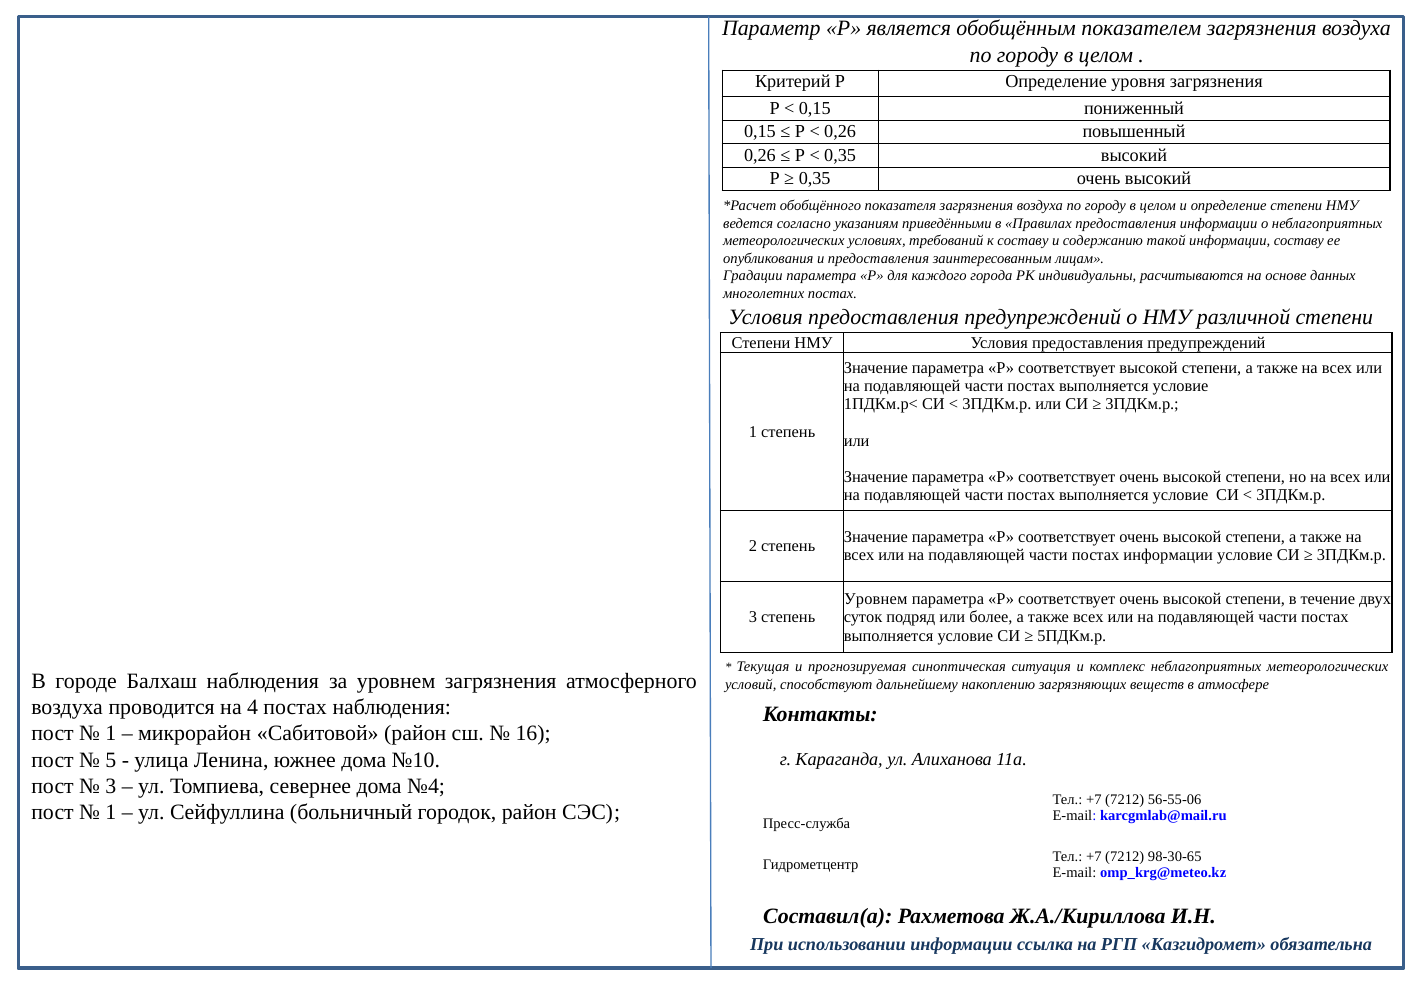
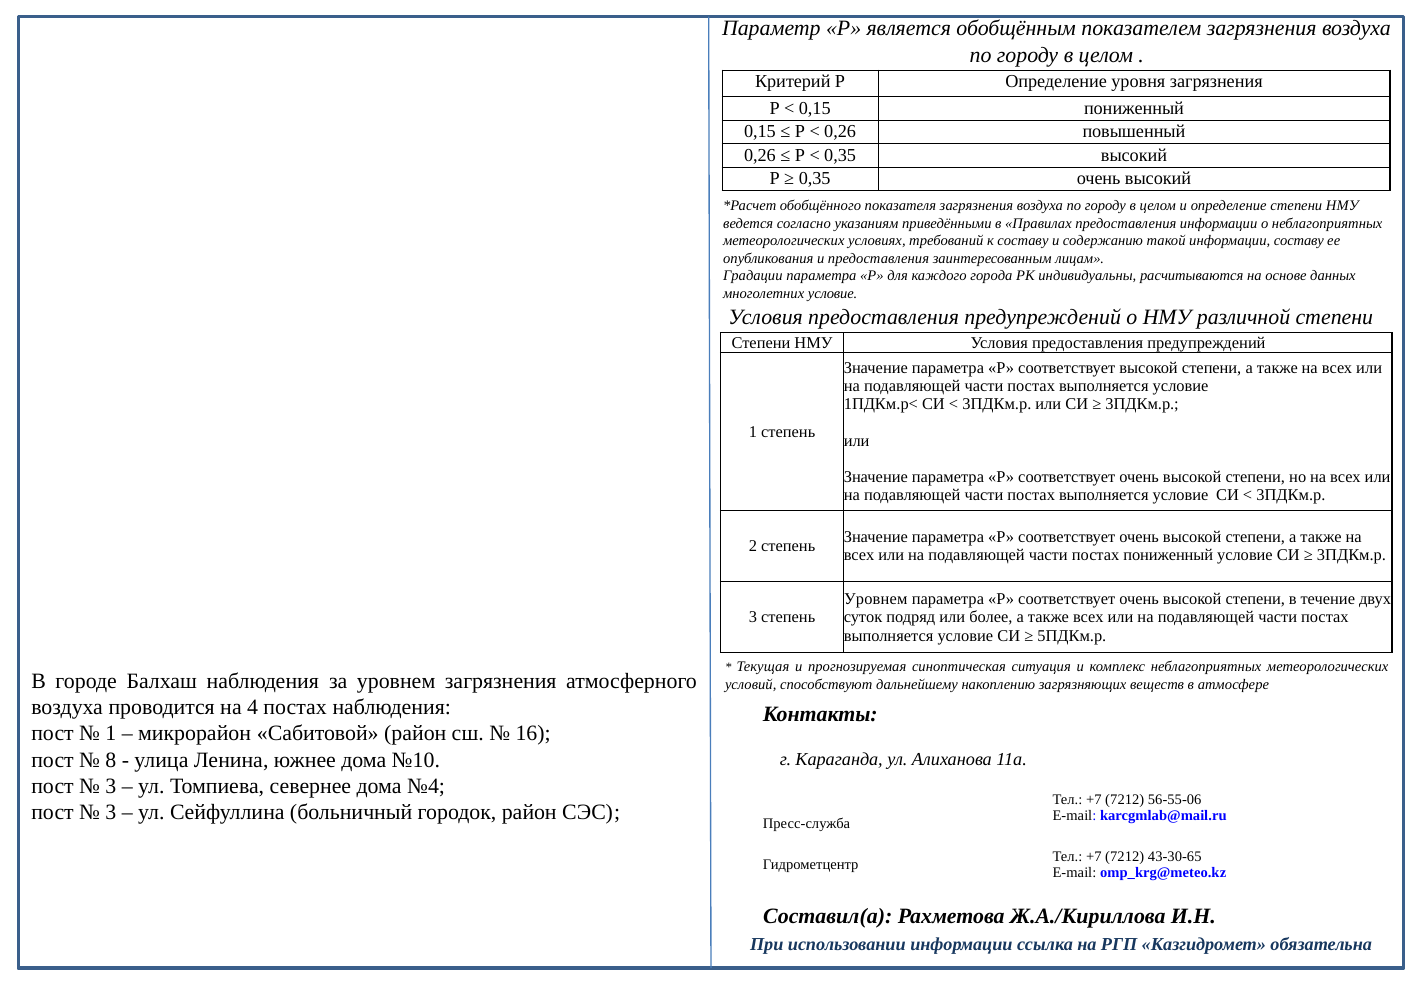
многолетних постах: постах -> условие
постах информации: информации -> пониженный
5: 5 -> 8
1 at (111, 812): 1 -> 3
98-30-65: 98-30-65 -> 43-30-65
